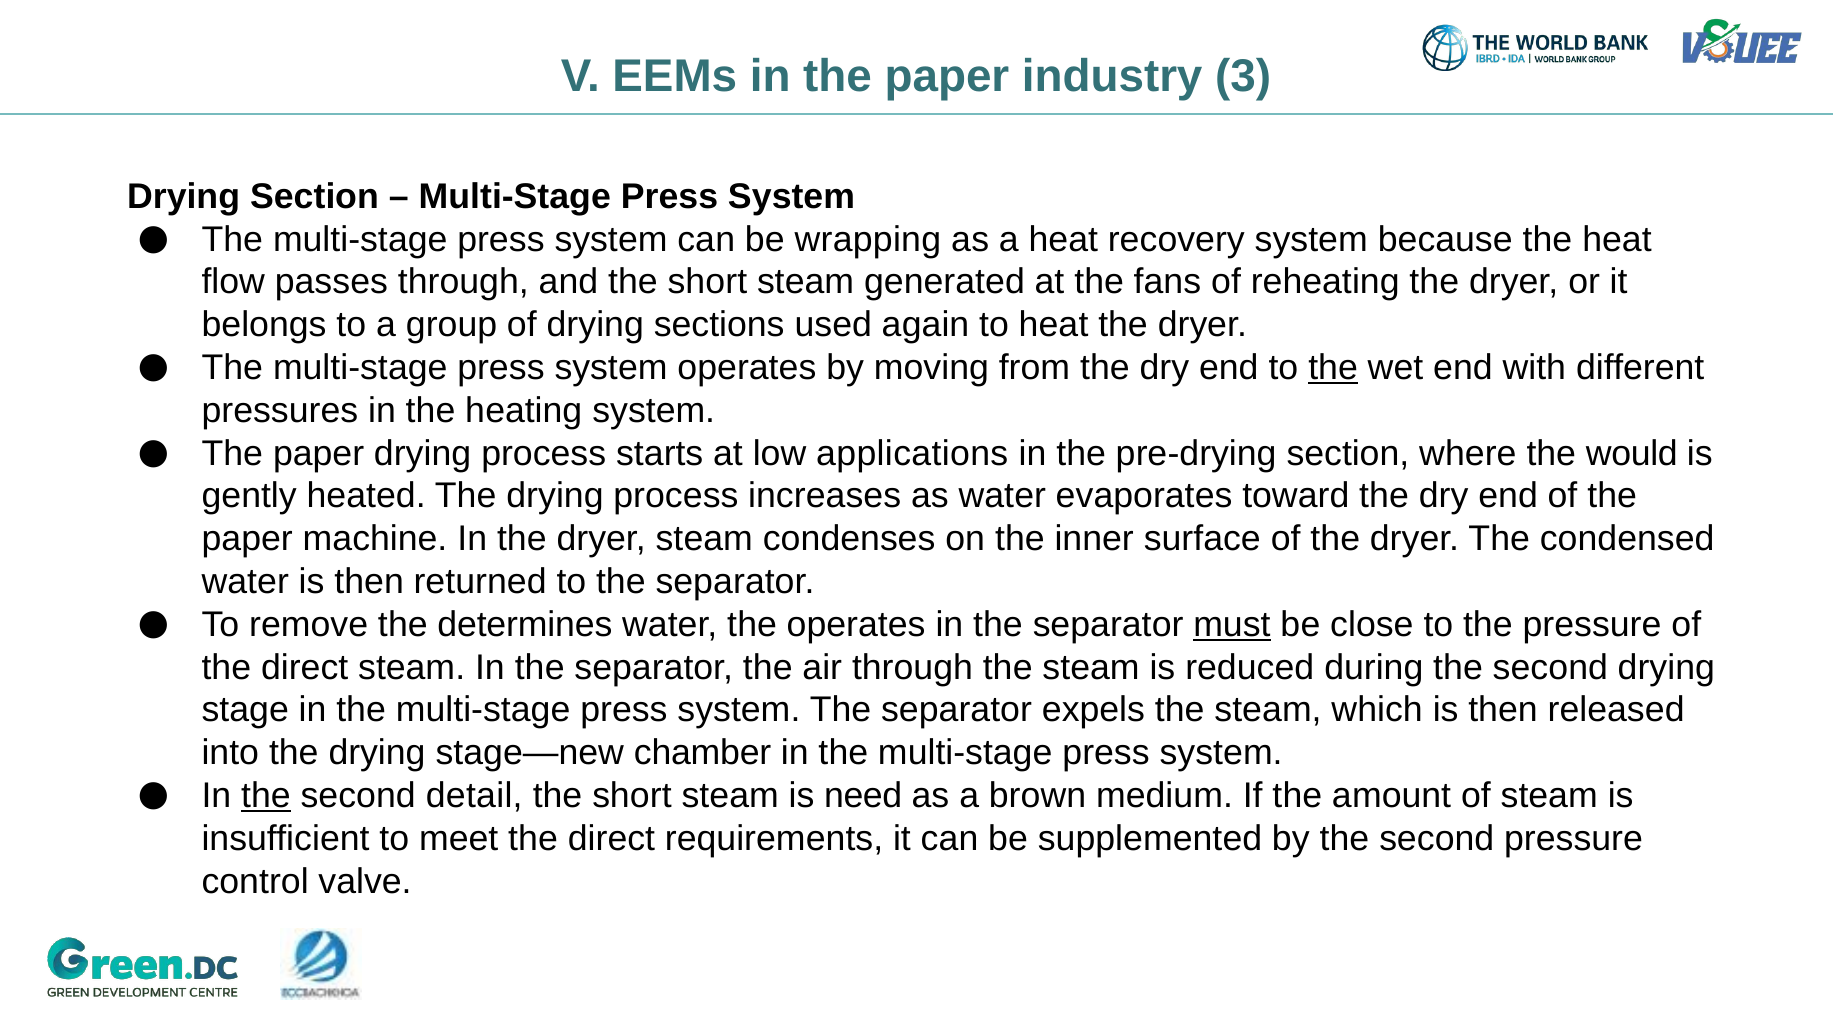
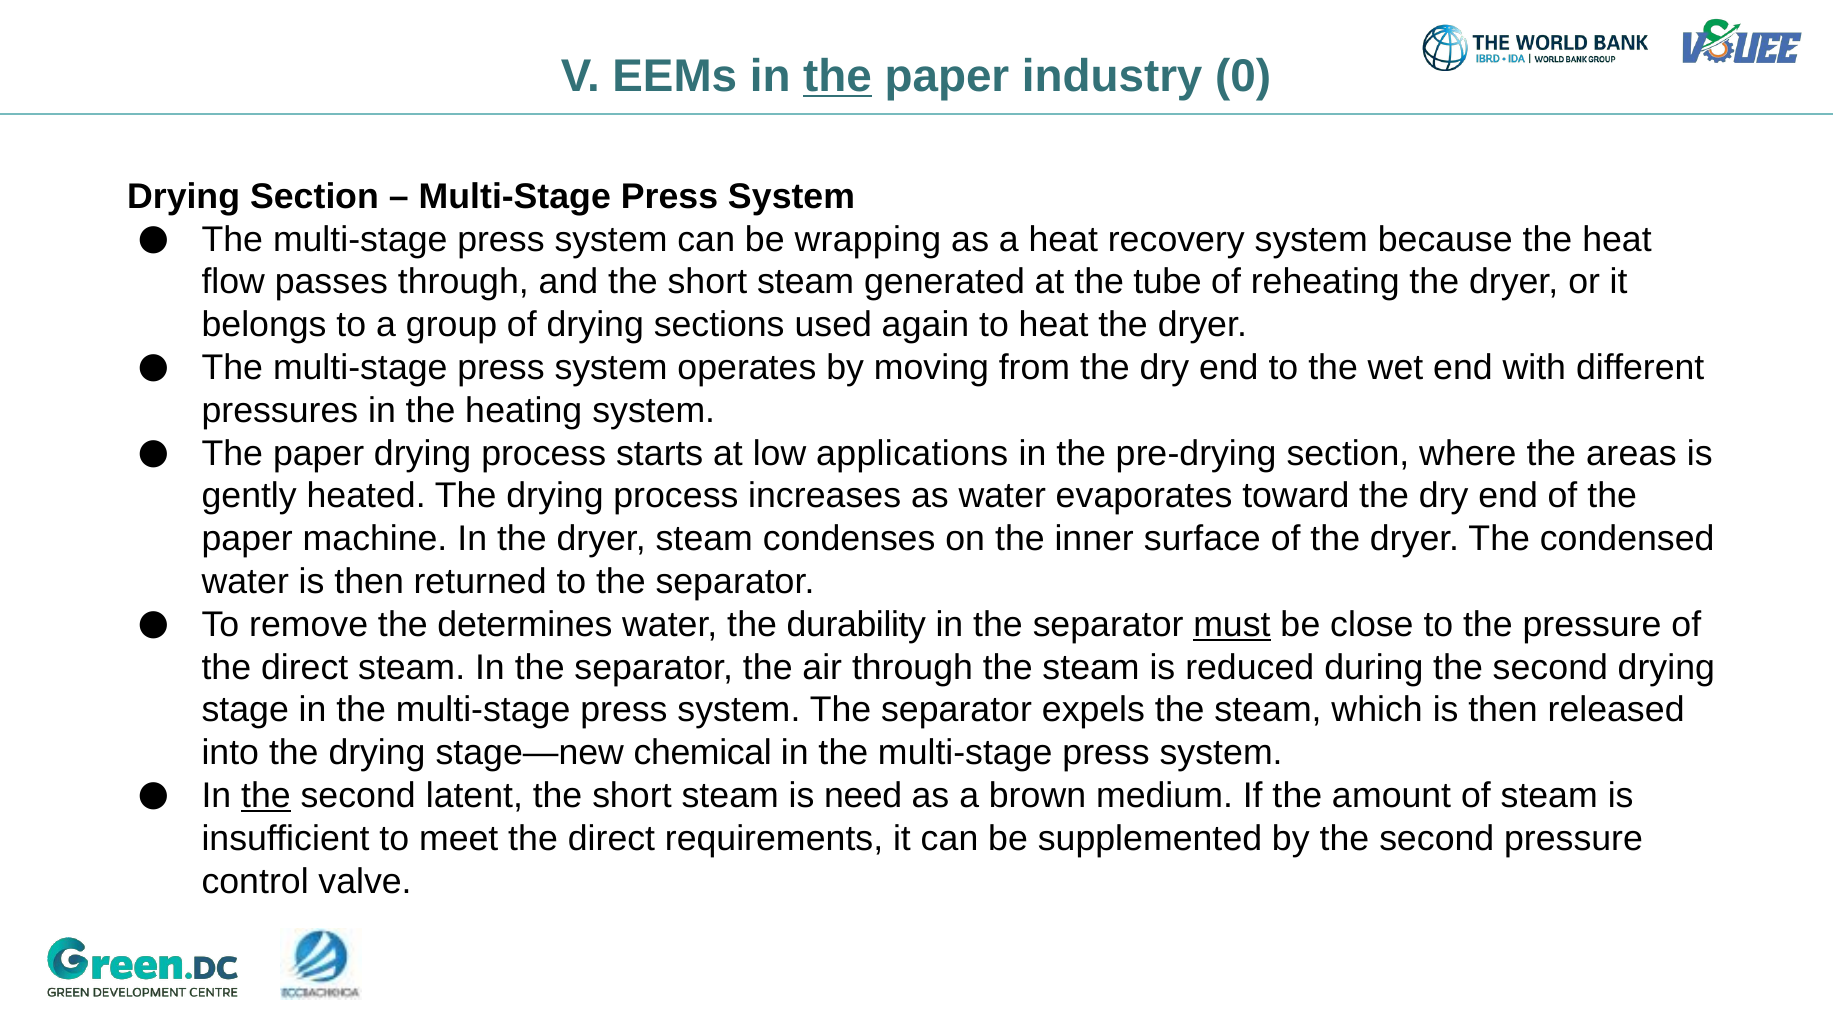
the at (838, 76) underline: none -> present
3: 3 -> 0
fans: fans -> tube
the at (1333, 368) underline: present -> none
would: would -> areas
the operates: operates -> durability
chamber: chamber -> chemical
detail: detail -> latent
